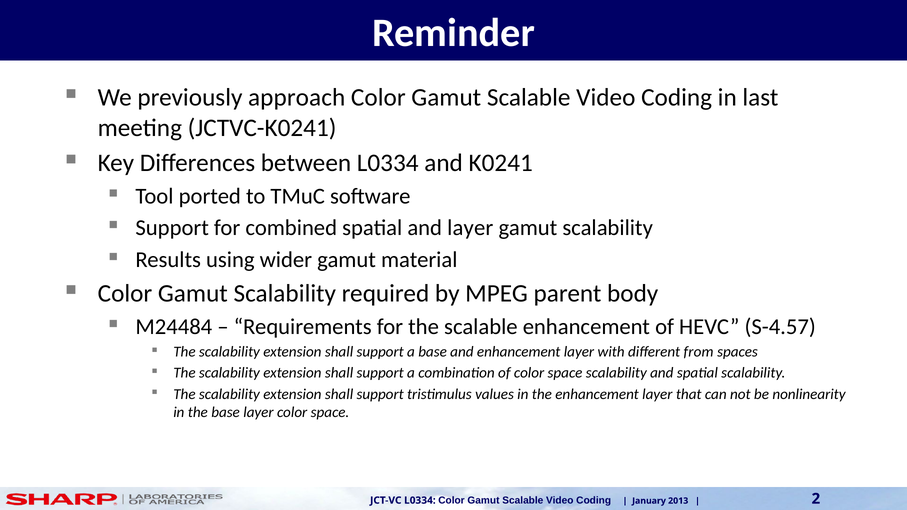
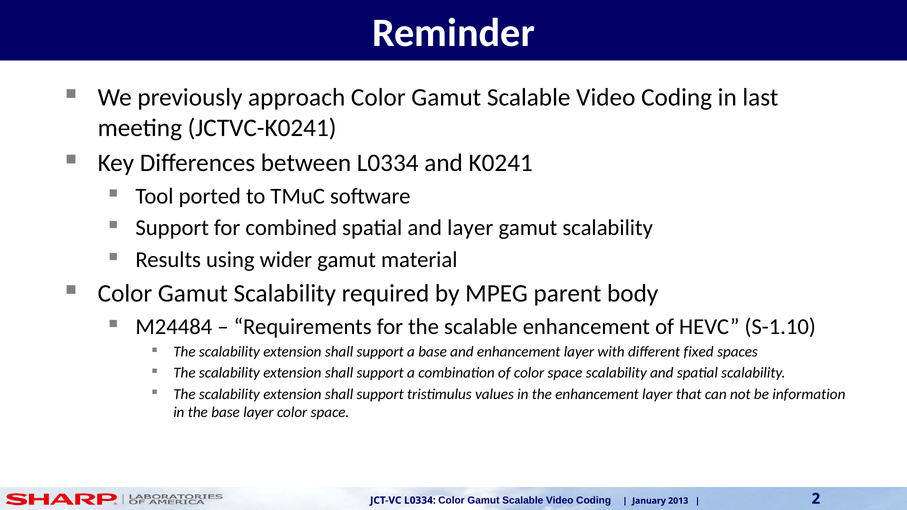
S-4.57: S-4.57 -> S-1.10
from: from -> fixed
nonlinearity: nonlinearity -> information
